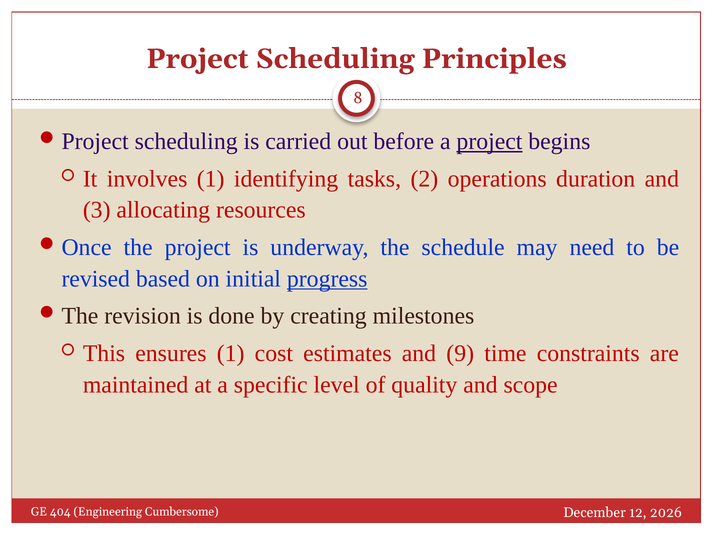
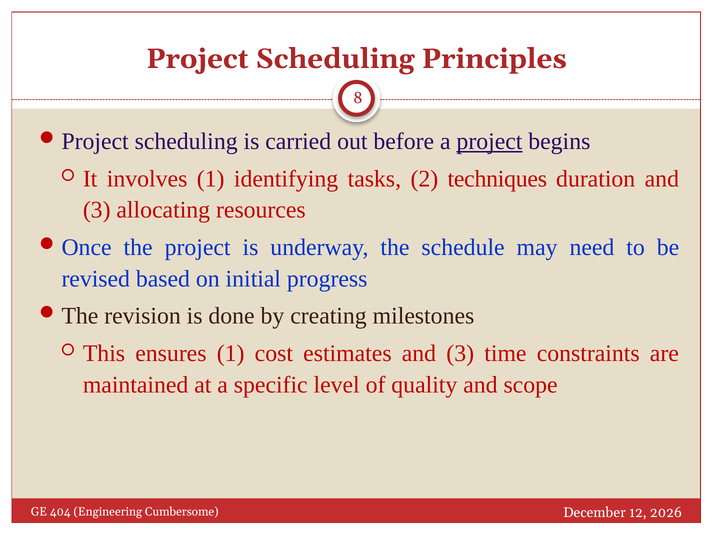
operations: operations -> techniques
progress underline: present -> none
estimates and 9: 9 -> 3
